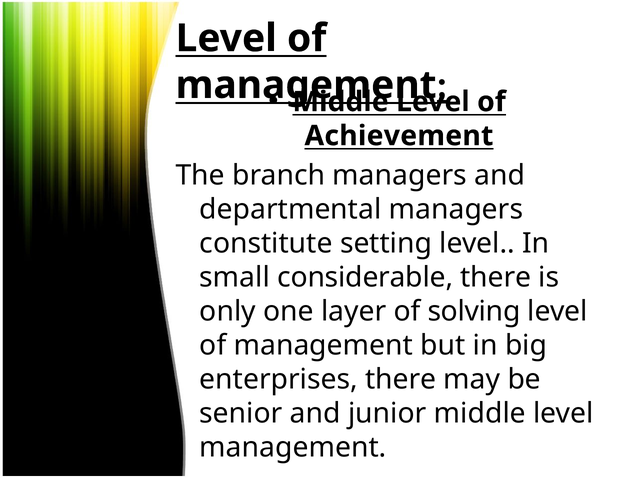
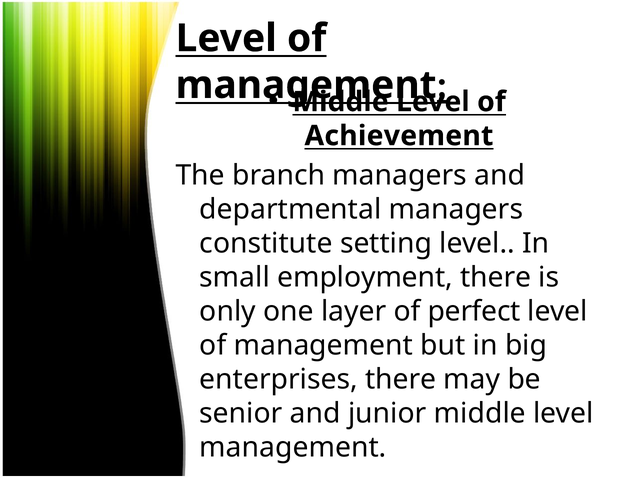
considerable: considerable -> employment
solving: solving -> perfect
